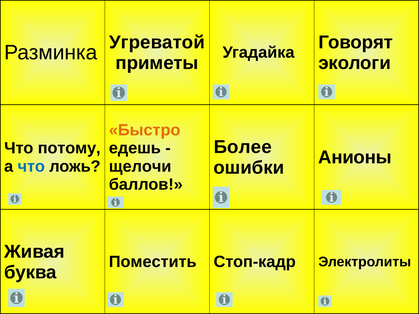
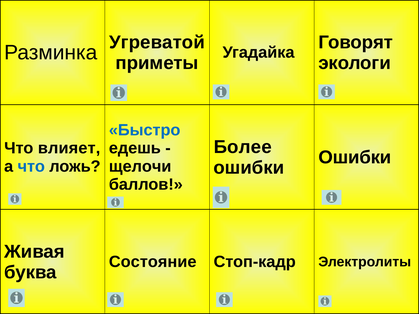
Быстро colour: orange -> blue
потому: потому -> влияет
Анионы at (355, 157): Анионы -> Ошибки
Поместить: Поместить -> Состояние
